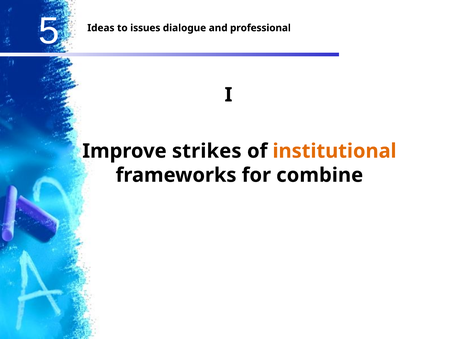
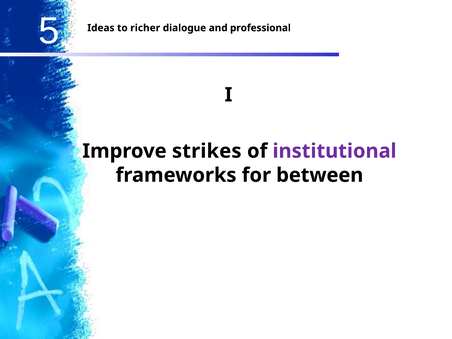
issues: issues -> richer
institutional colour: orange -> purple
combine: combine -> between
